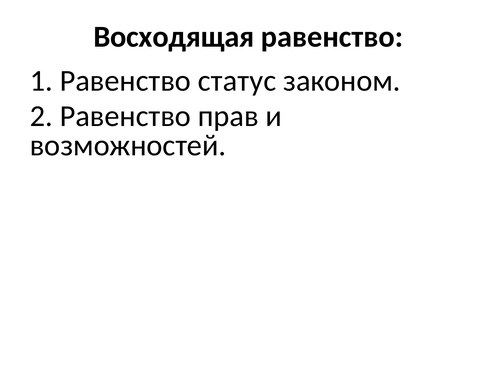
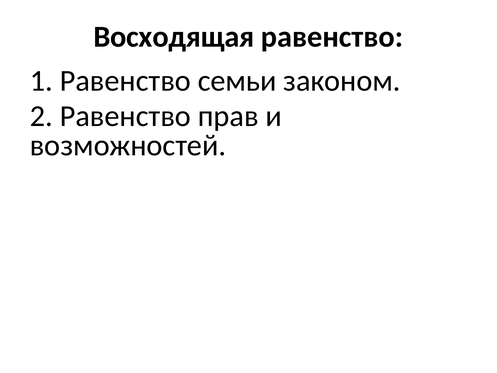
статус: статус -> семьи
